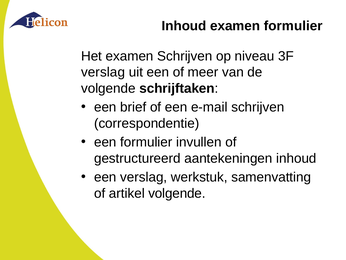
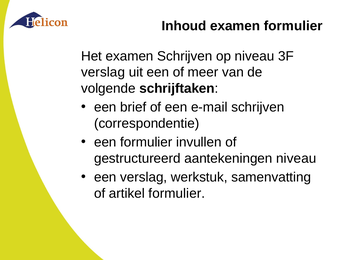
aantekeningen inhoud: inhoud -> niveau
artikel volgende: volgende -> formulier
